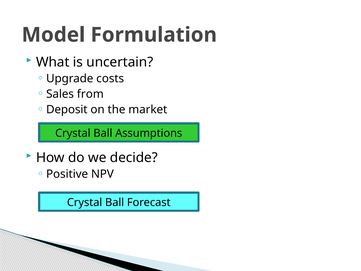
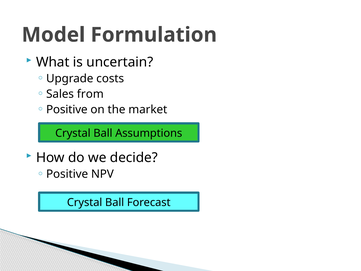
Deposit at (67, 109): Deposit -> Positive
